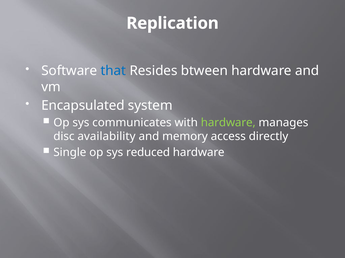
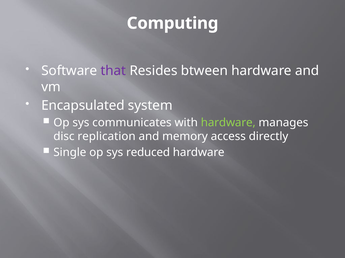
Replication: Replication -> Computing
that colour: blue -> purple
availability: availability -> replication
